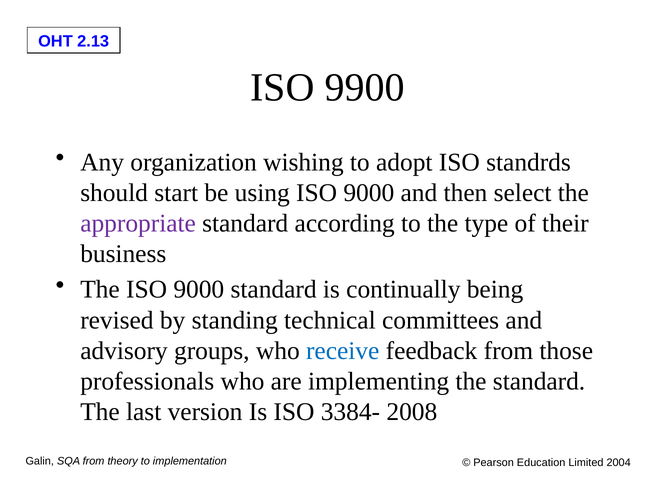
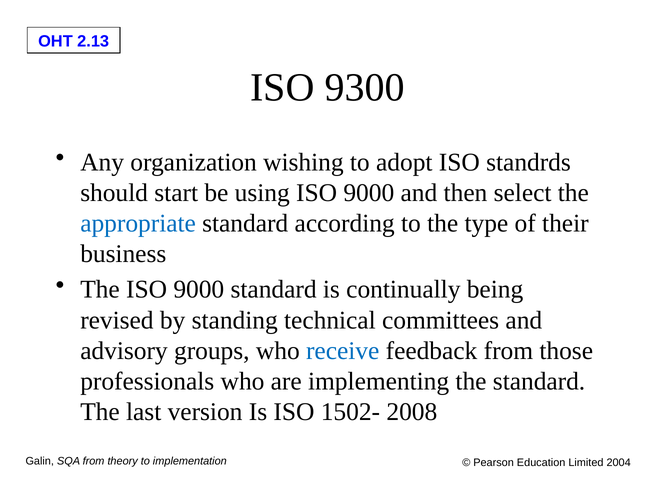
9900: 9900 -> 9300
appropriate colour: purple -> blue
3384-: 3384- -> 1502-
